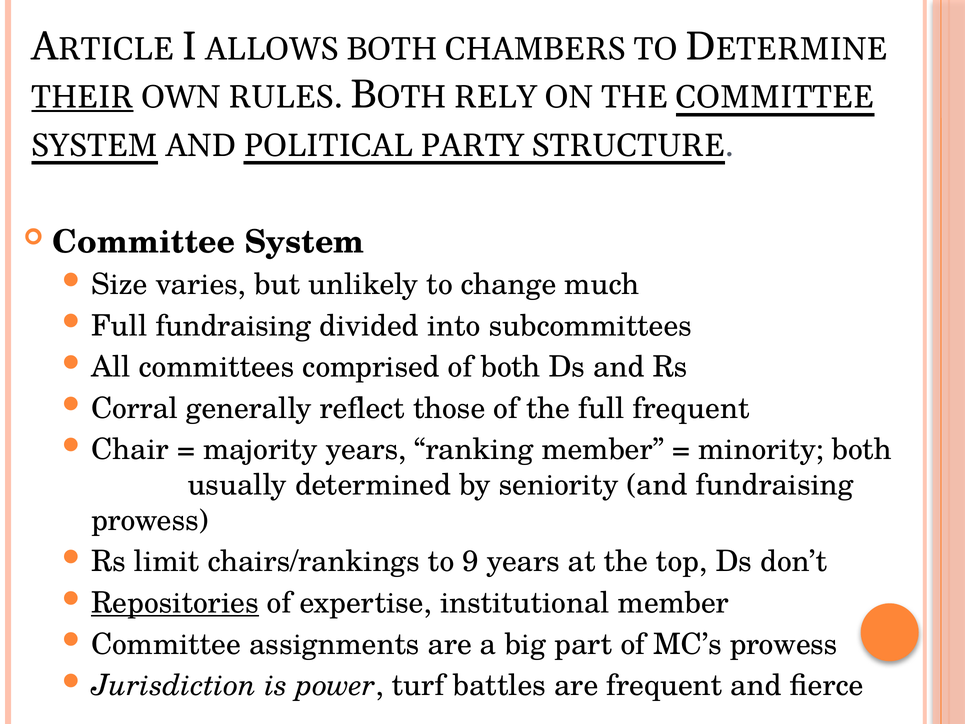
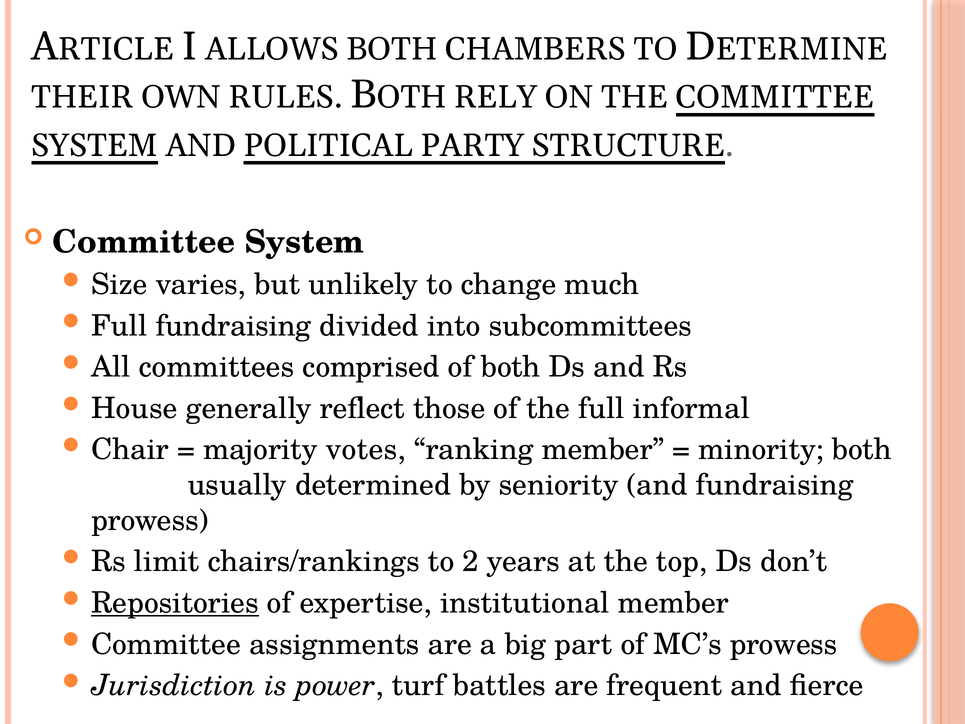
THEIR underline: present -> none
Corral: Corral -> House
full frequent: frequent -> informal
majority years: years -> votes
9: 9 -> 2
